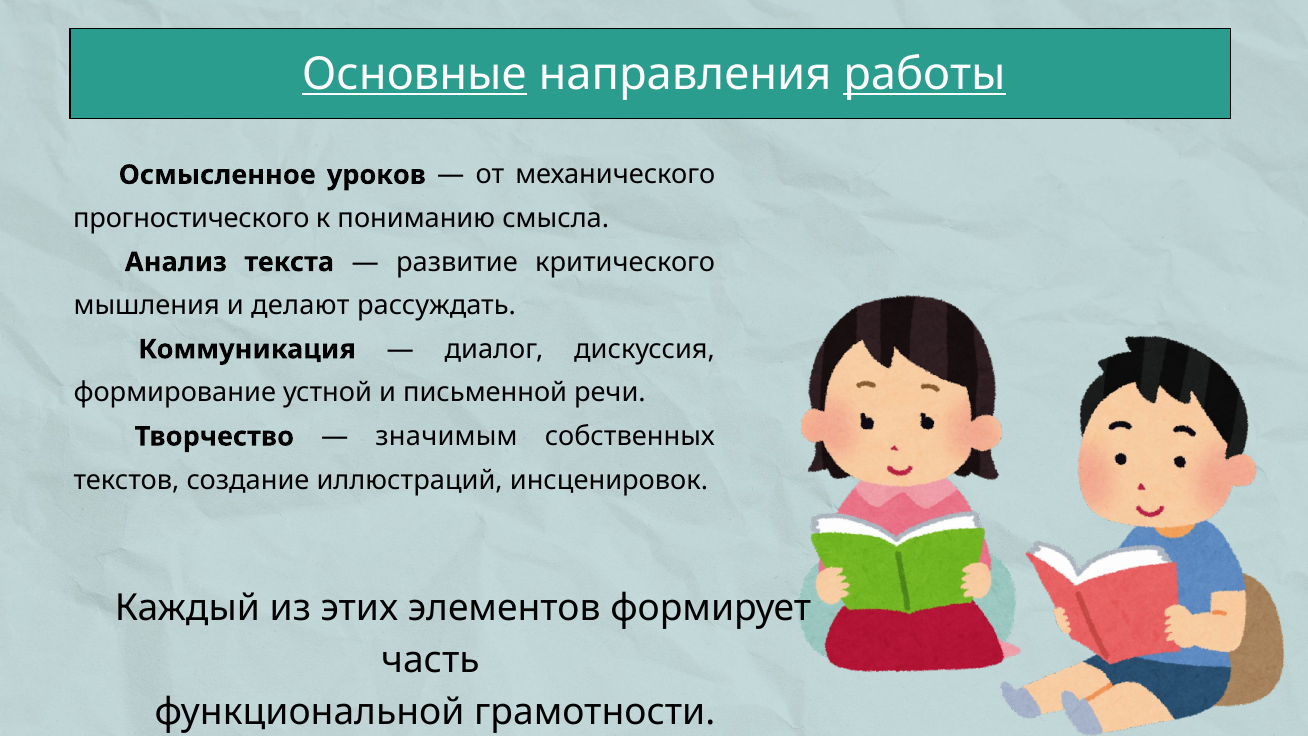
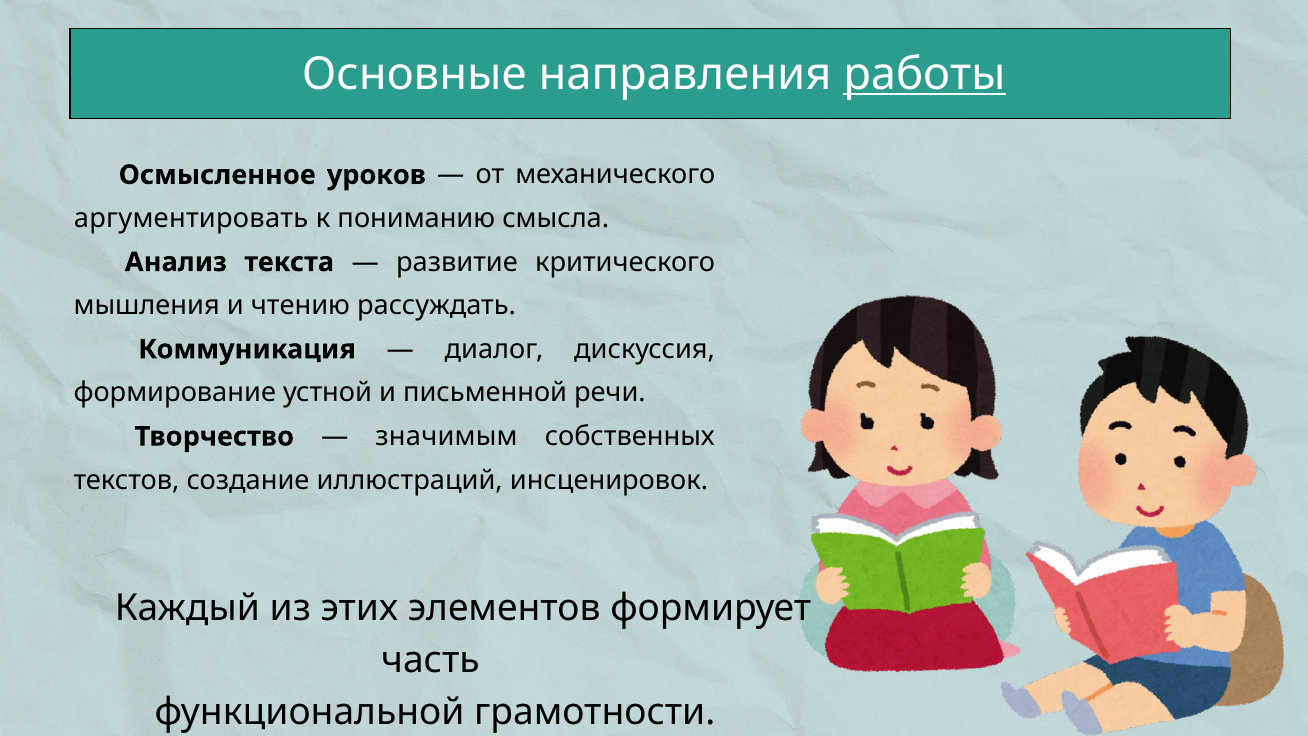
Основные underline: present -> none
прогностического: прогностического -> аргументировать
делают: делают -> чтению
